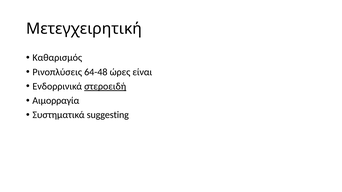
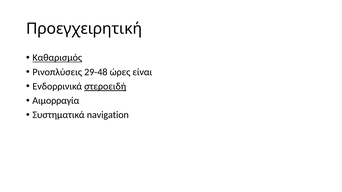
Μετεγχειρητική: Μετεγχειρητική -> Προεγχειρητική
Καθαρισμός underline: none -> present
64-48: 64-48 -> 29-48
suggesting: suggesting -> navigation
